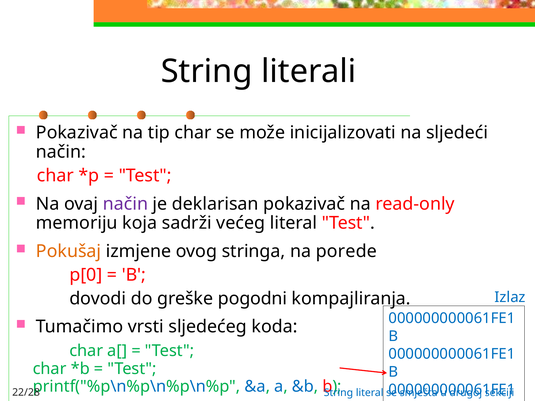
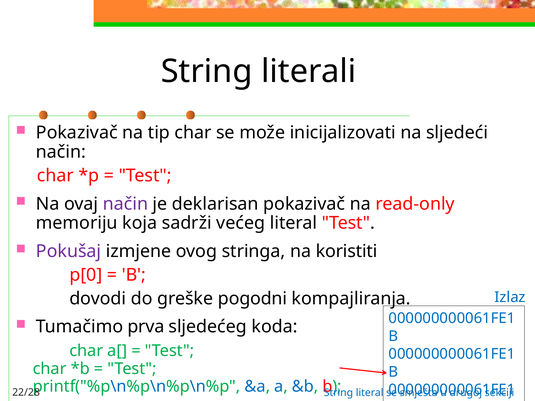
Pokušaj colour: orange -> purple
porede: porede -> koristiti
vrsti: vrsti -> prva
